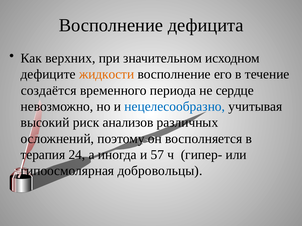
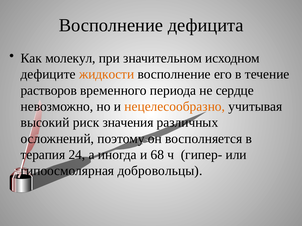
верхних: верхних -> молекул
создаётся: создаётся -> растворов
нецелесообразно colour: blue -> orange
анализов: анализов -> значения
57: 57 -> 68
